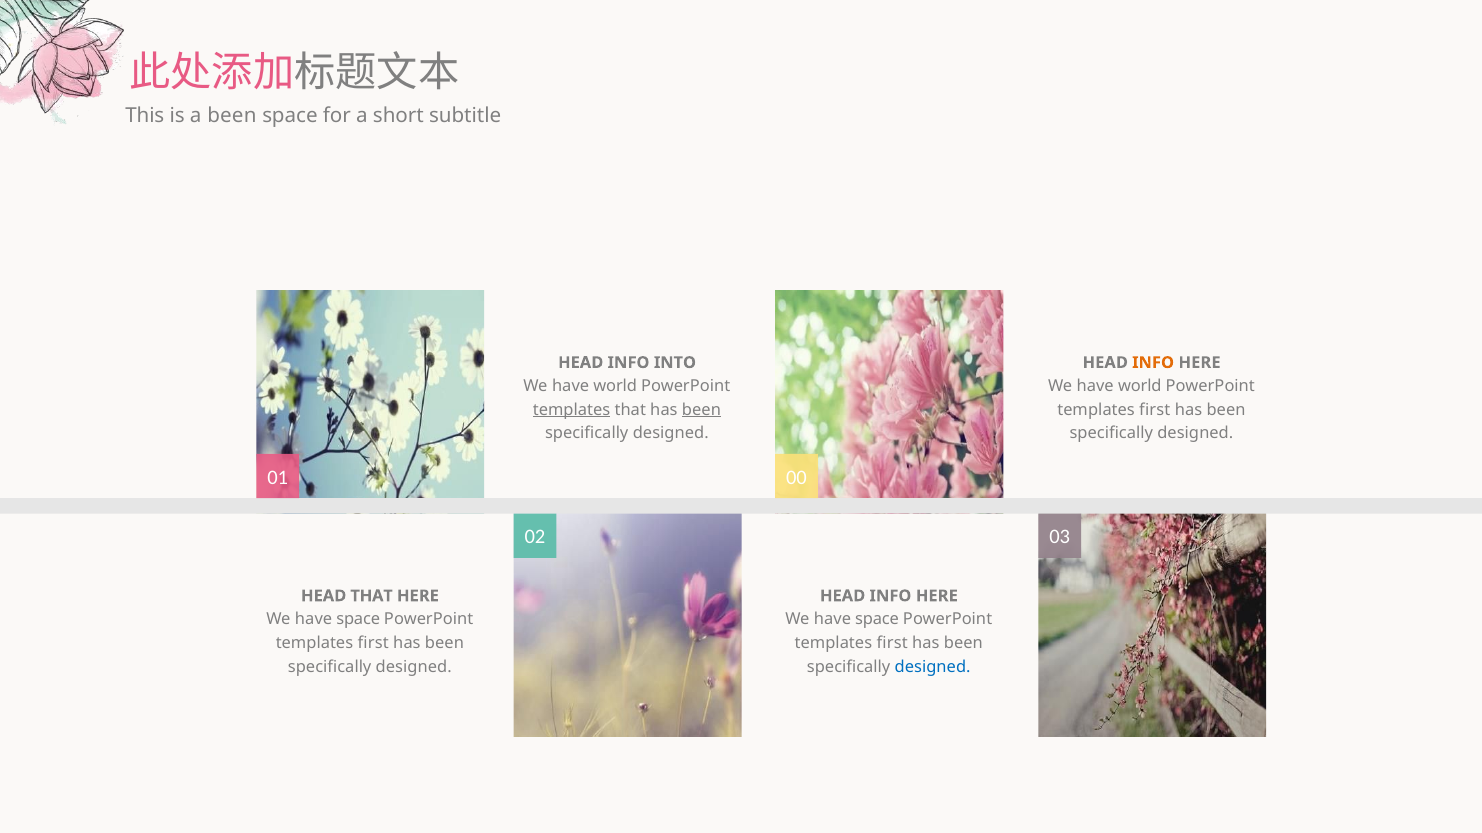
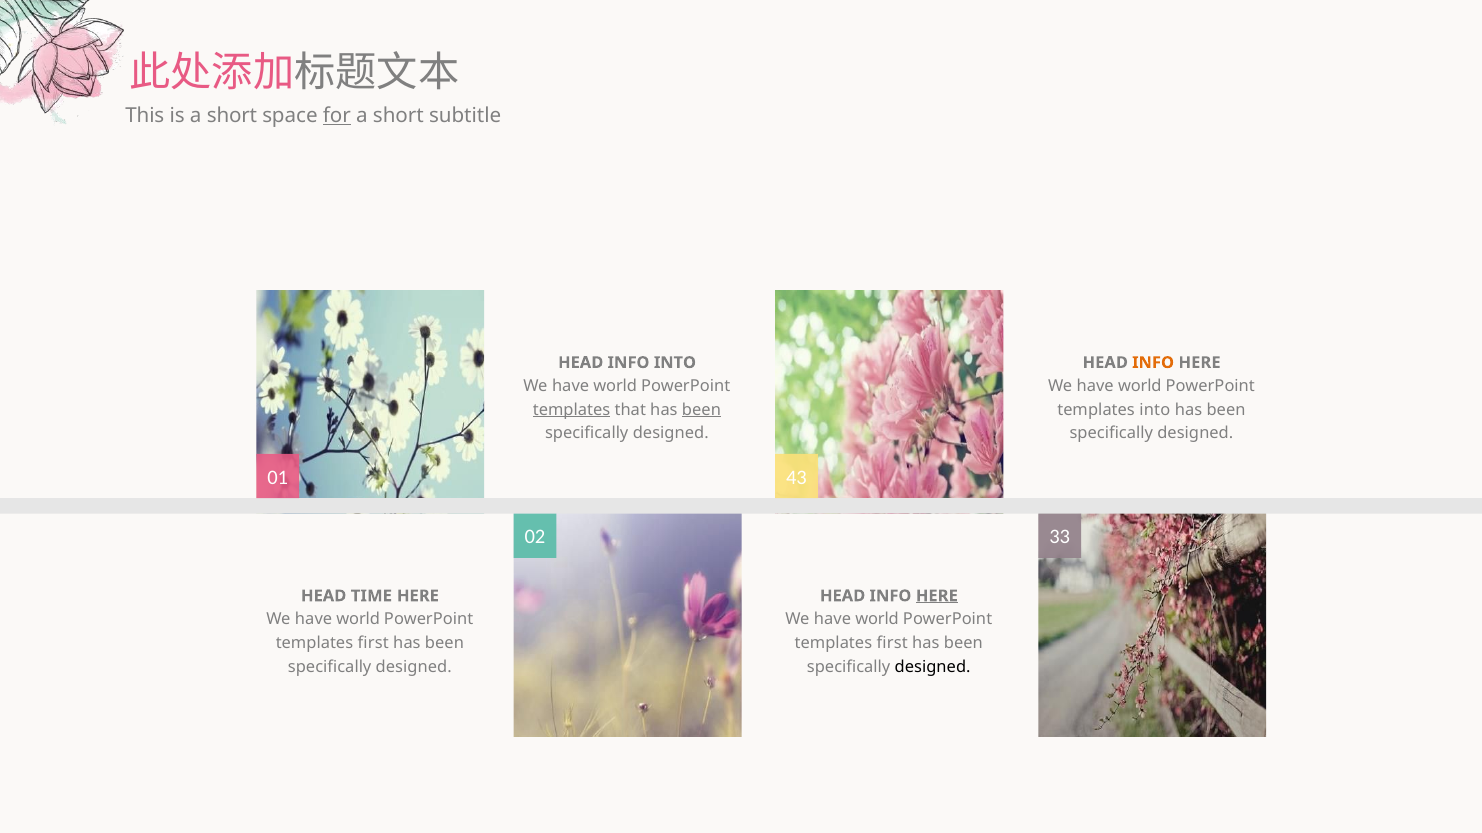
is a been: been -> short
for underline: none -> present
first at (1155, 410): first -> into
00: 00 -> 43
03: 03 -> 33
HEAD THAT: THAT -> TIME
HERE at (937, 596) underline: none -> present
space at (358, 620): space -> world
space at (877, 620): space -> world
designed at (933, 667) colour: blue -> black
